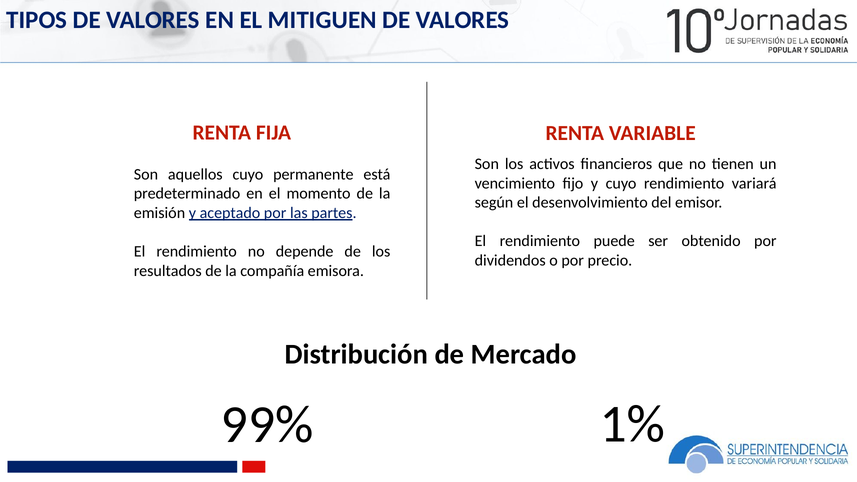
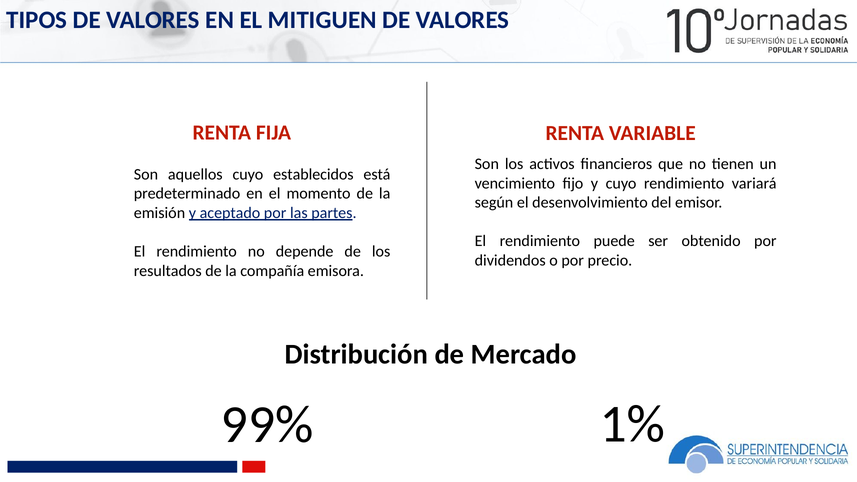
permanente: permanente -> establecidos
